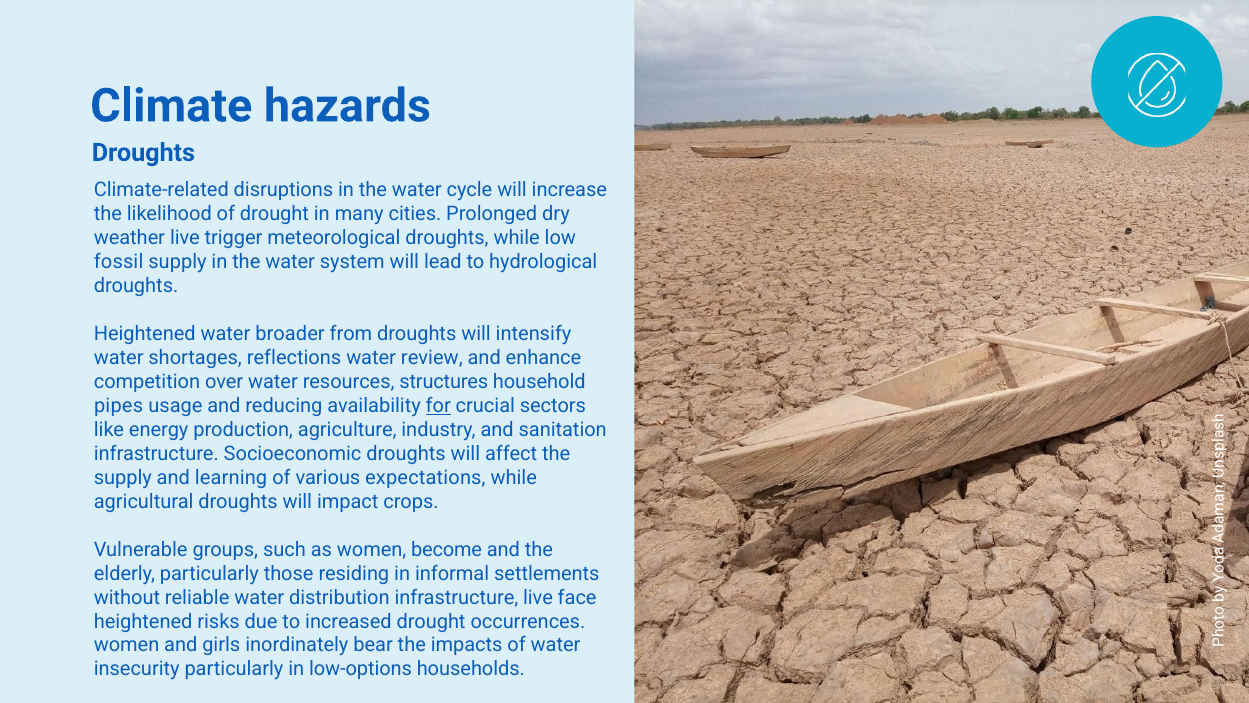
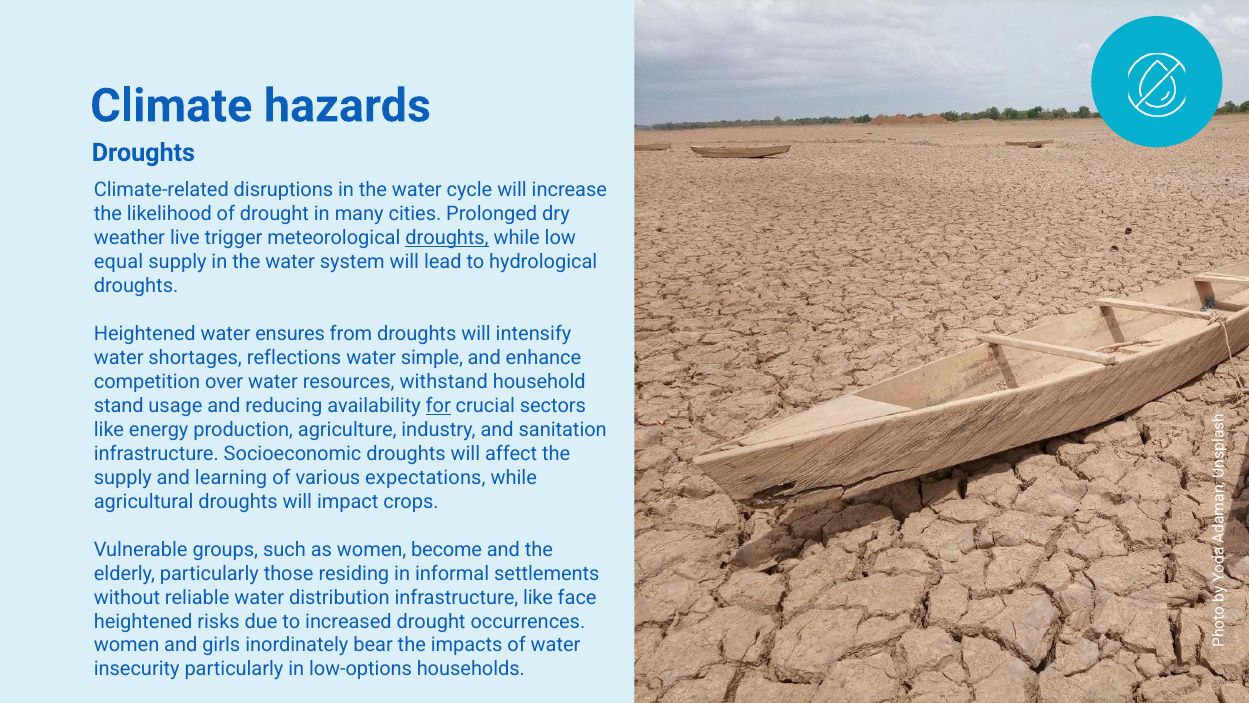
droughts at (447, 237) underline: none -> present
fossil: fossil -> equal
broader: broader -> ensures
review: review -> simple
structures: structures -> withstand
pipes: pipes -> stand
infrastructure live: live -> like
